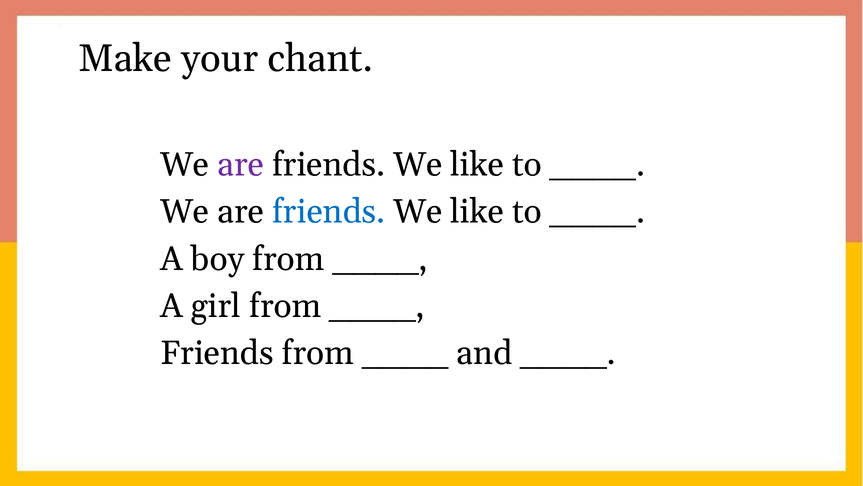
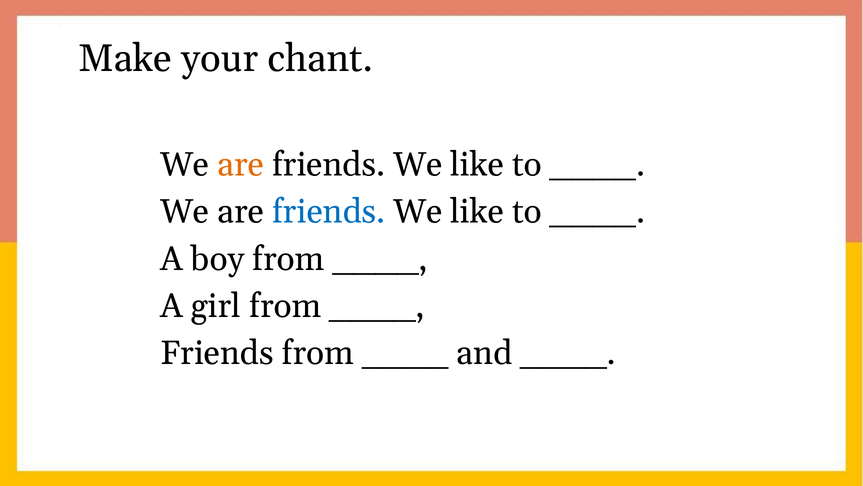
are at (241, 165) colour: purple -> orange
